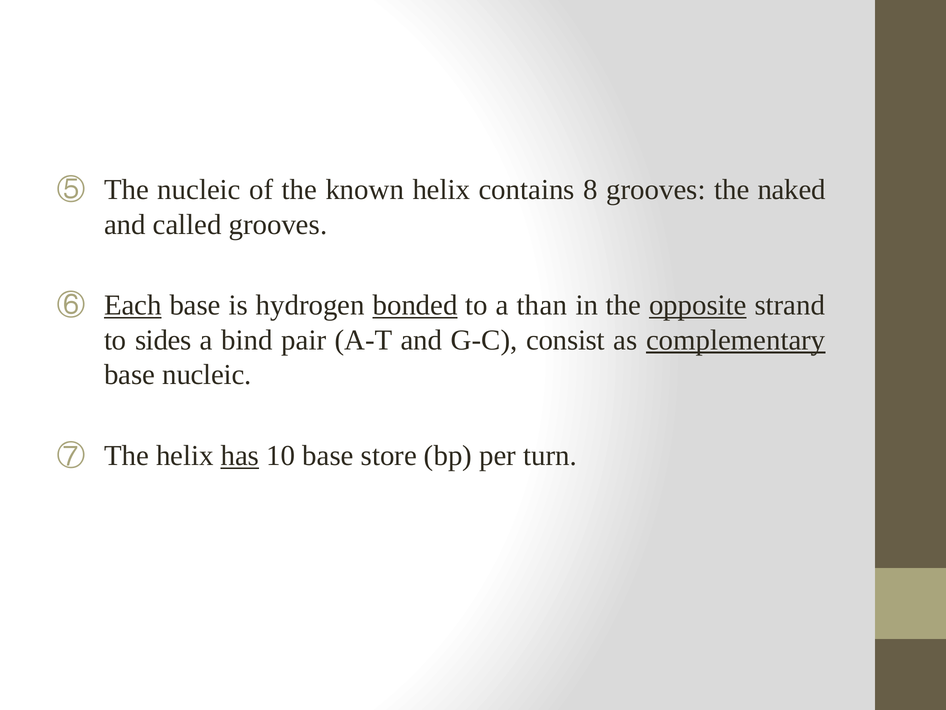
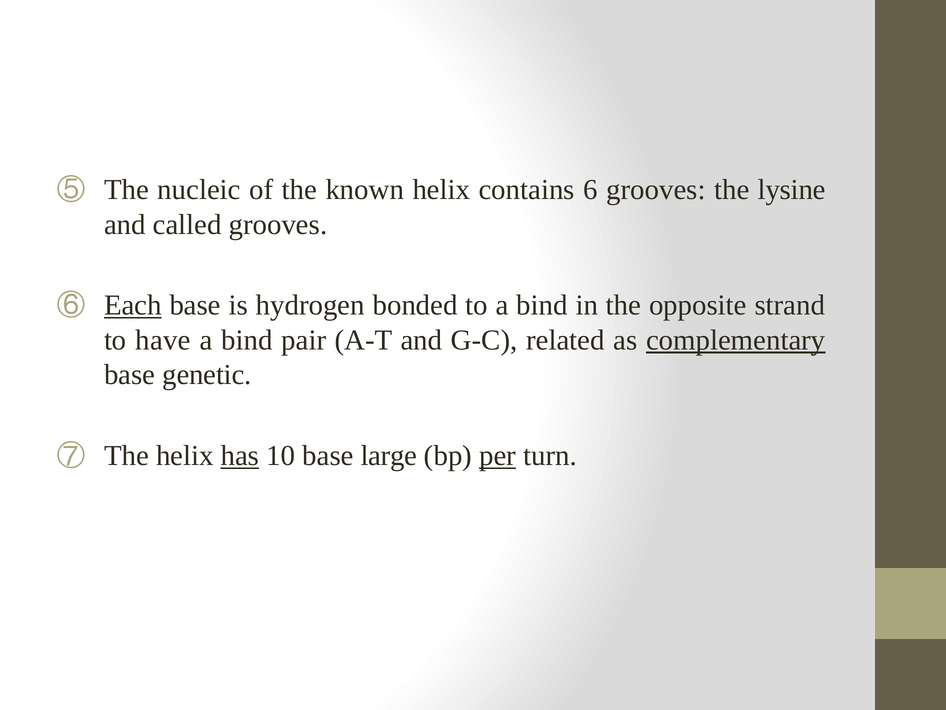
8: 8 -> 6
naked: naked -> lysine
bonded underline: present -> none
to a than: than -> bind
opposite underline: present -> none
sides: sides -> have
consist: consist -> related
base nucleic: nucleic -> genetic
store: store -> large
per underline: none -> present
